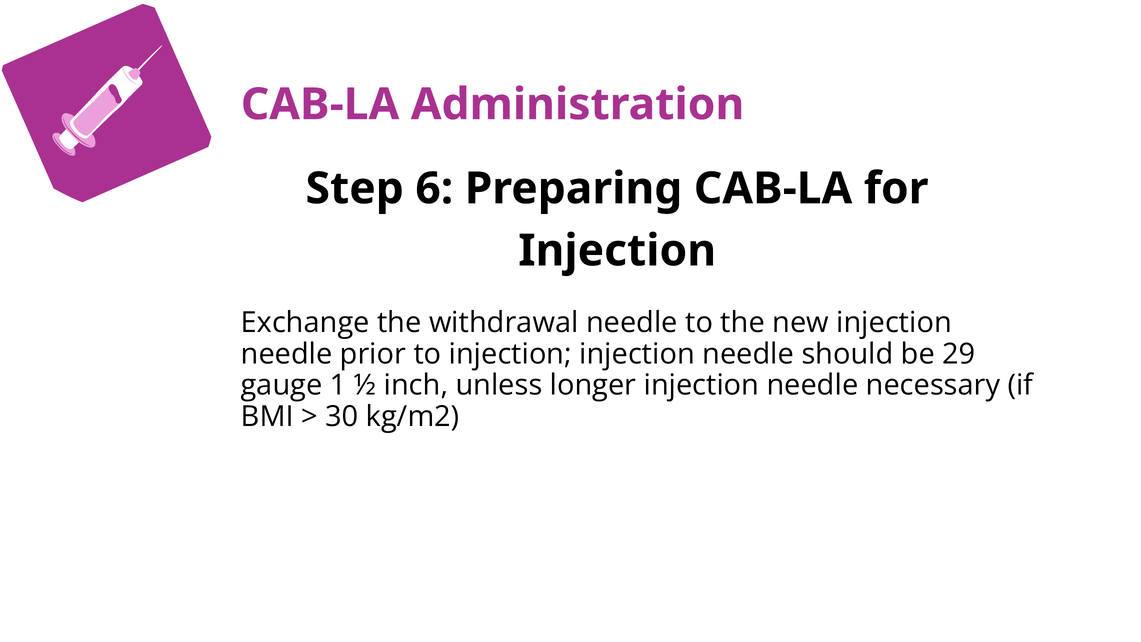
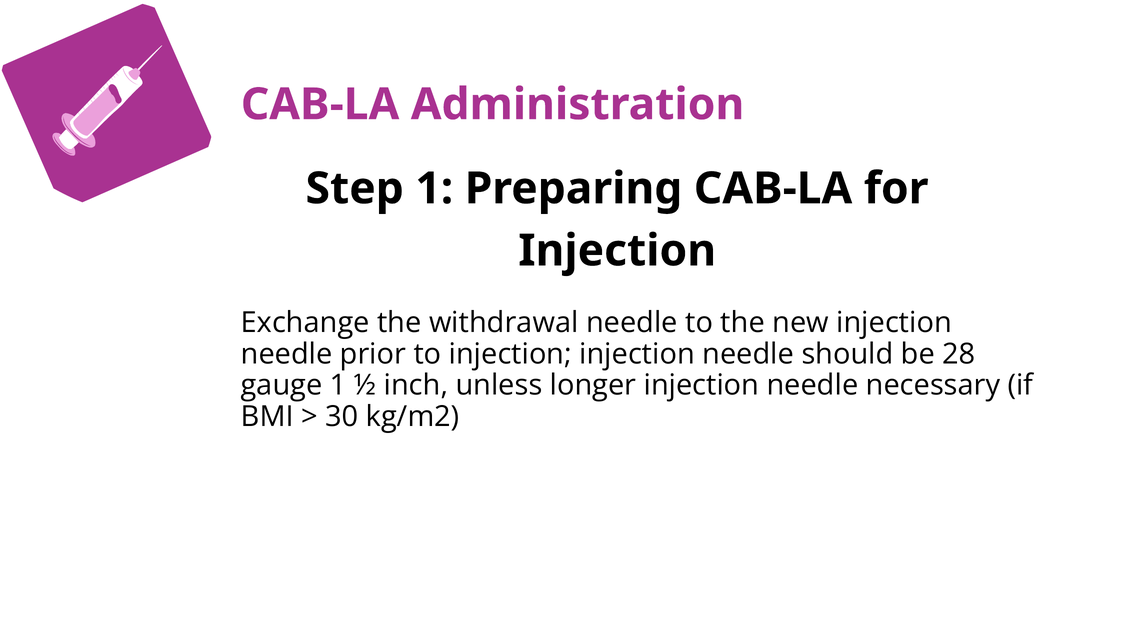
Step 6: 6 -> 1
29: 29 -> 28
